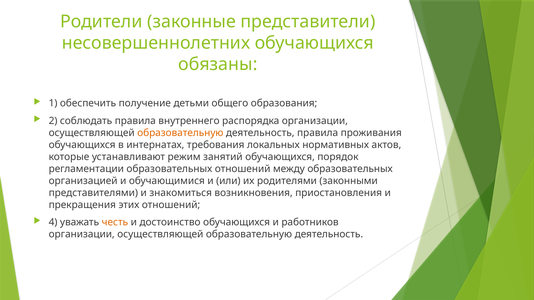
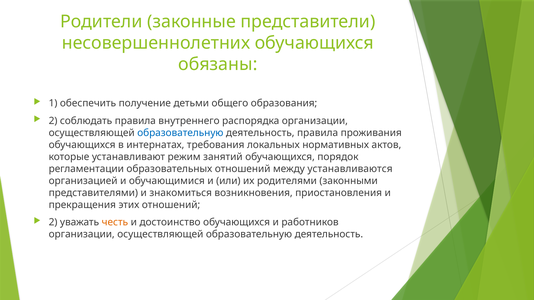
образовательную at (180, 133) colour: orange -> blue
между образовательных: образовательных -> устанавливаются
4 at (53, 223): 4 -> 2
